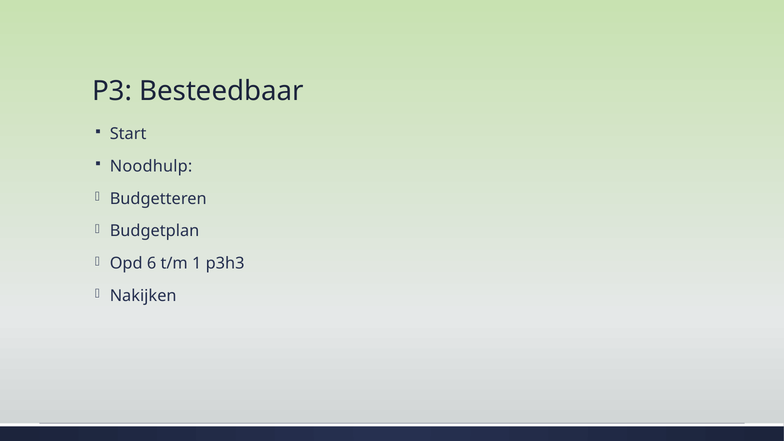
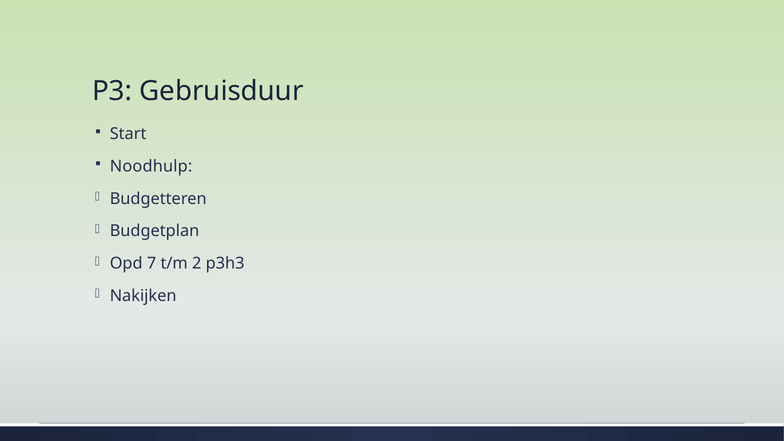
Besteedbaar: Besteedbaar -> Gebruisduur
6: 6 -> 7
1: 1 -> 2
